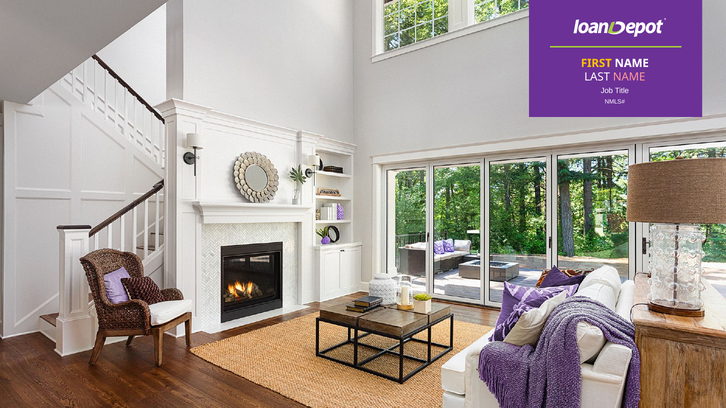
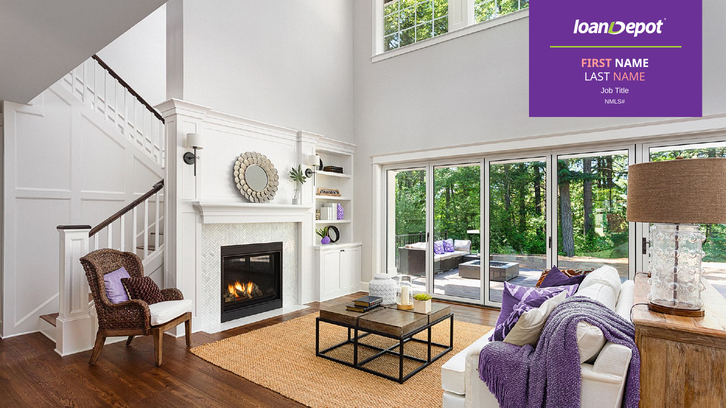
FIRST colour: yellow -> pink
